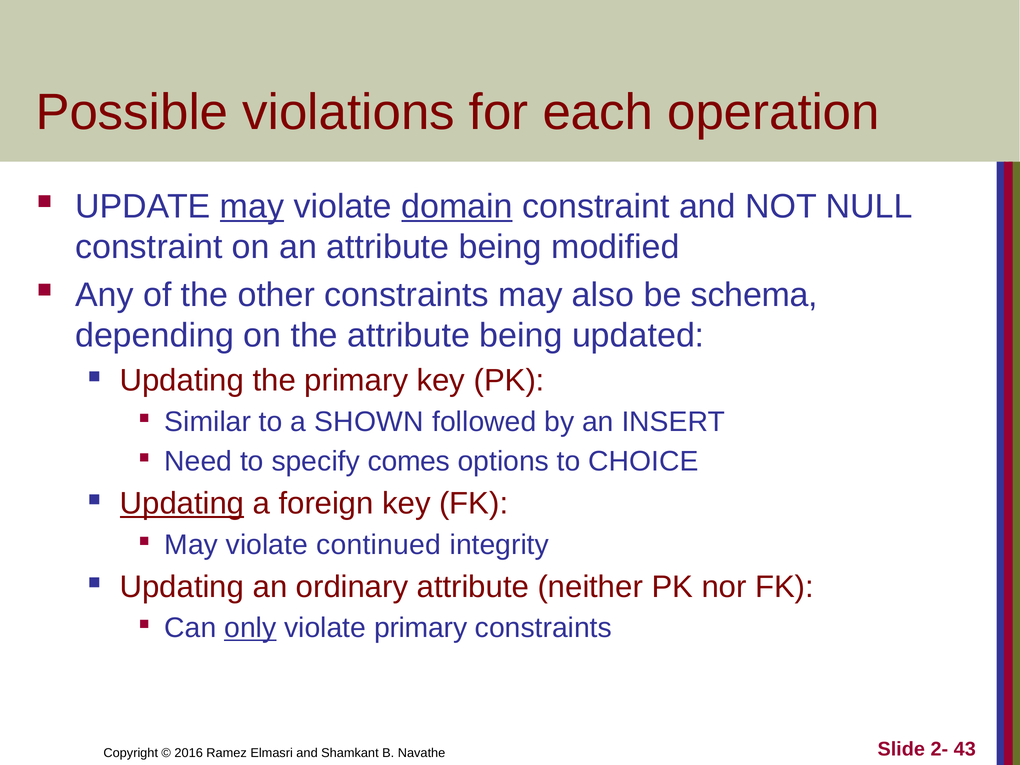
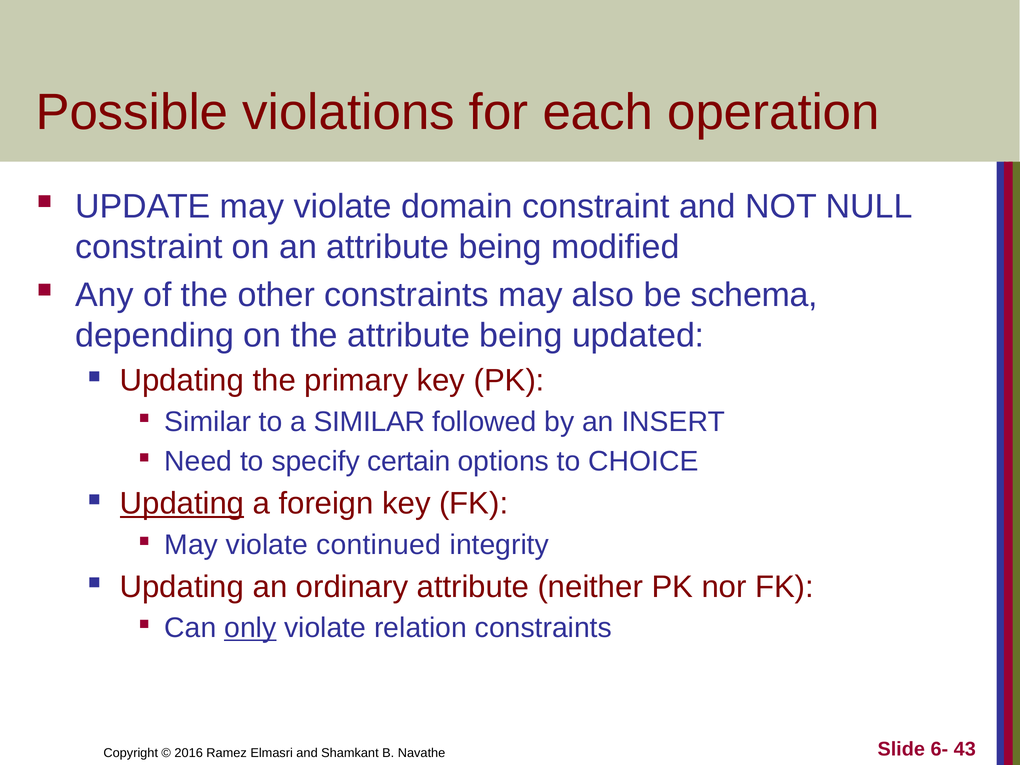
may at (252, 206) underline: present -> none
domain underline: present -> none
a SHOWN: SHOWN -> SIMILAR
comes: comes -> certain
violate primary: primary -> relation
2-: 2- -> 6-
